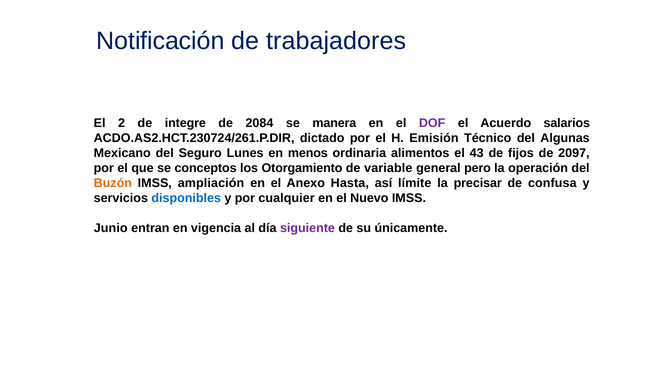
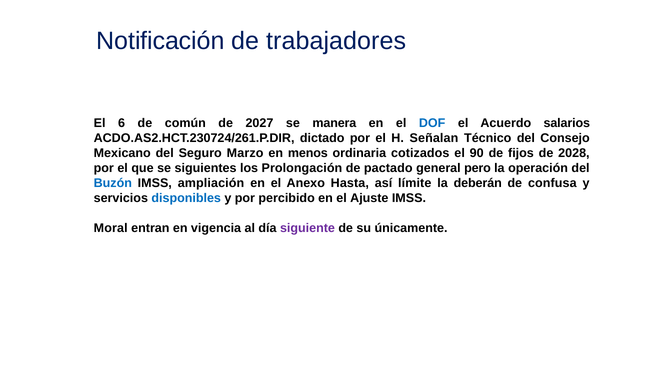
2: 2 -> 6
integre: integre -> común
2084: 2084 -> 2027
DOF colour: purple -> blue
Emisión: Emisión -> Señalan
Algunas: Algunas -> Consejo
Lunes: Lunes -> Marzo
alimentos: alimentos -> cotizados
43: 43 -> 90
2097: 2097 -> 2028
conceptos: conceptos -> siguientes
Otorgamiento: Otorgamiento -> Prolongación
variable: variable -> pactado
Buzón colour: orange -> blue
precisar: precisar -> deberán
cualquier: cualquier -> percibido
Nuevo: Nuevo -> Ajuste
Junio: Junio -> Moral
